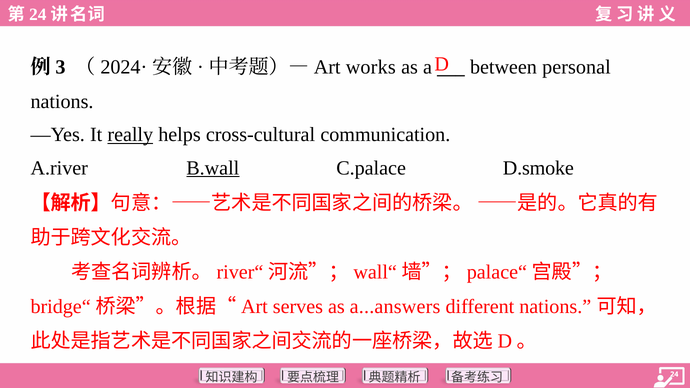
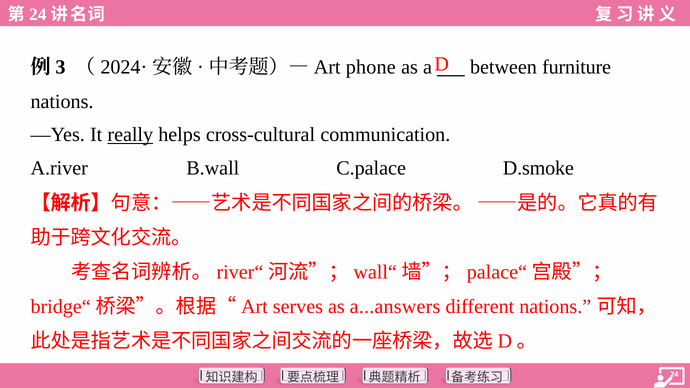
works: works -> phone
personal: personal -> furniture
B.wall underline: present -> none
